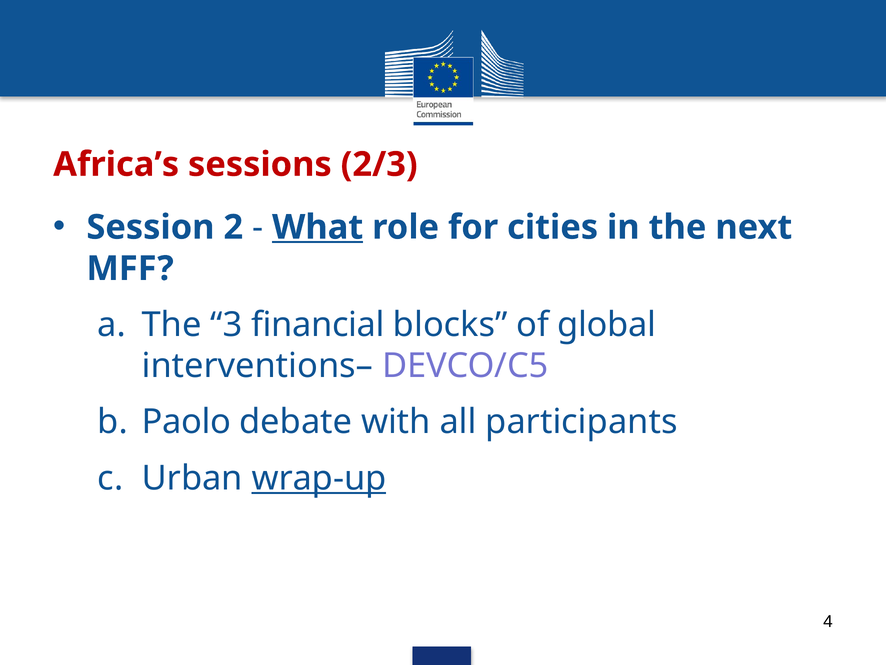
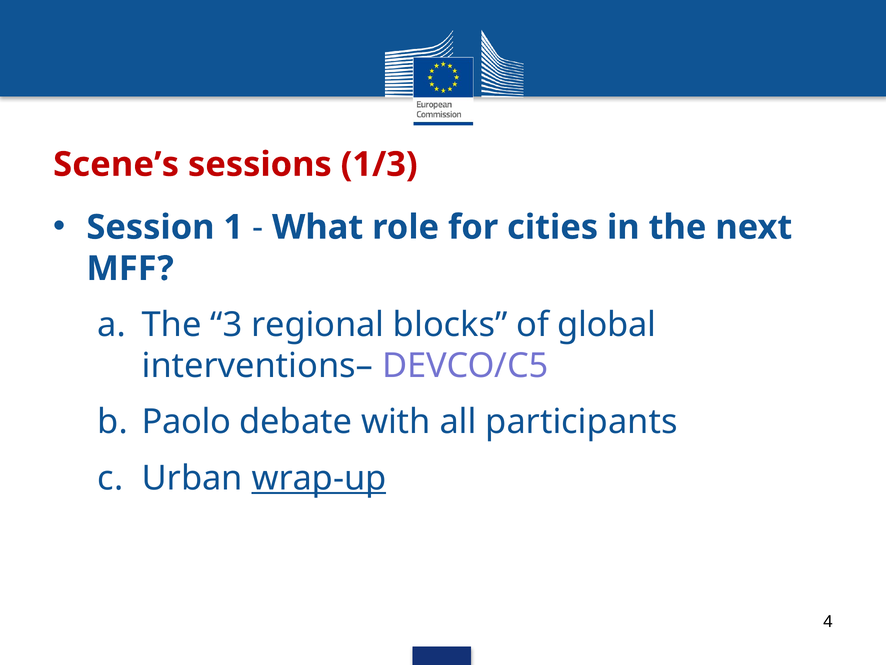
Africa’s: Africa’s -> Scene’s
2/3: 2/3 -> 1/3
2: 2 -> 1
What underline: present -> none
financial: financial -> regional
